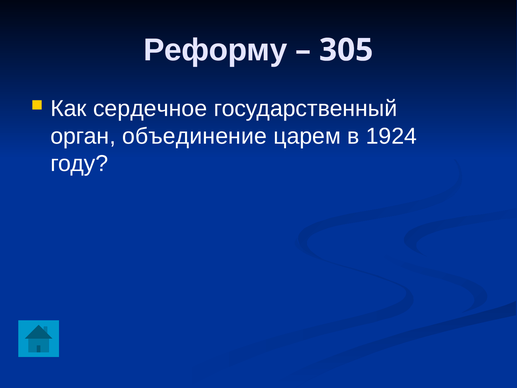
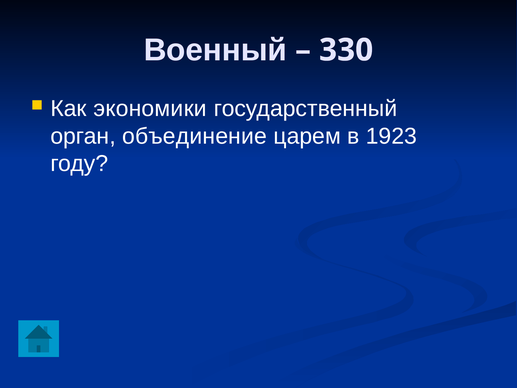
Реформу: Реформу -> Военный
305: 305 -> 330
сердечное: сердечное -> экономики
1924: 1924 -> 1923
